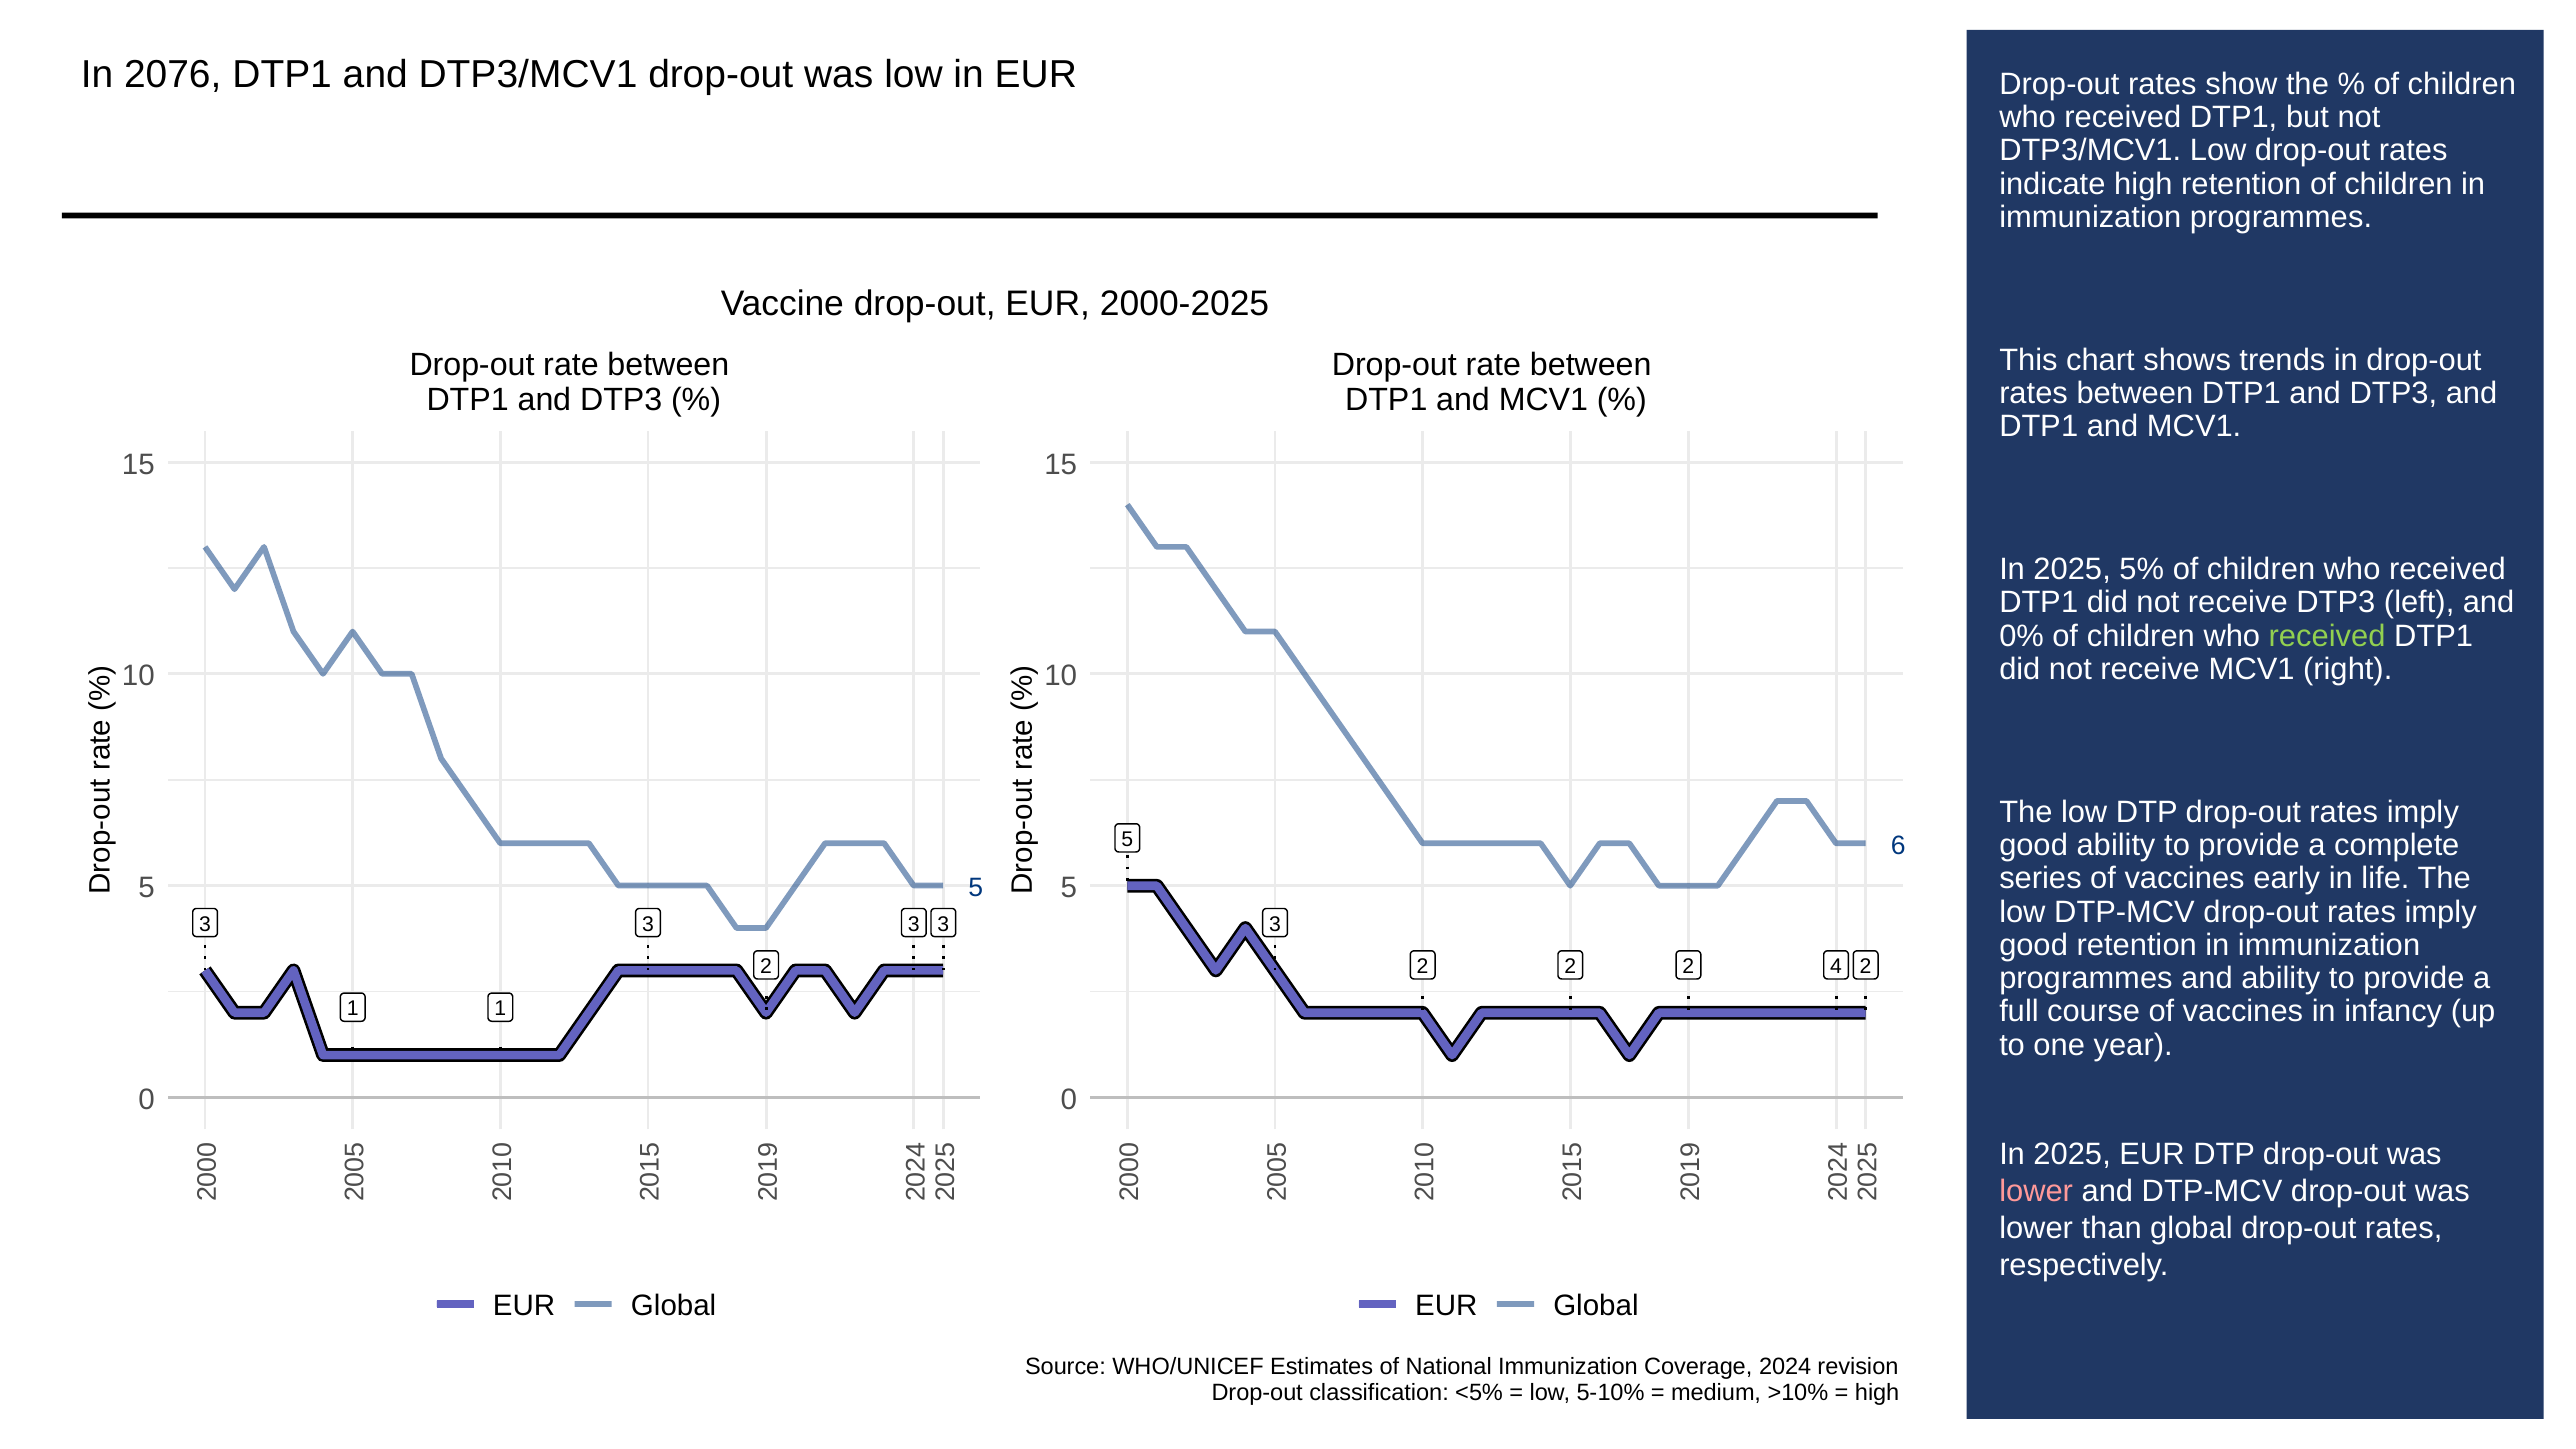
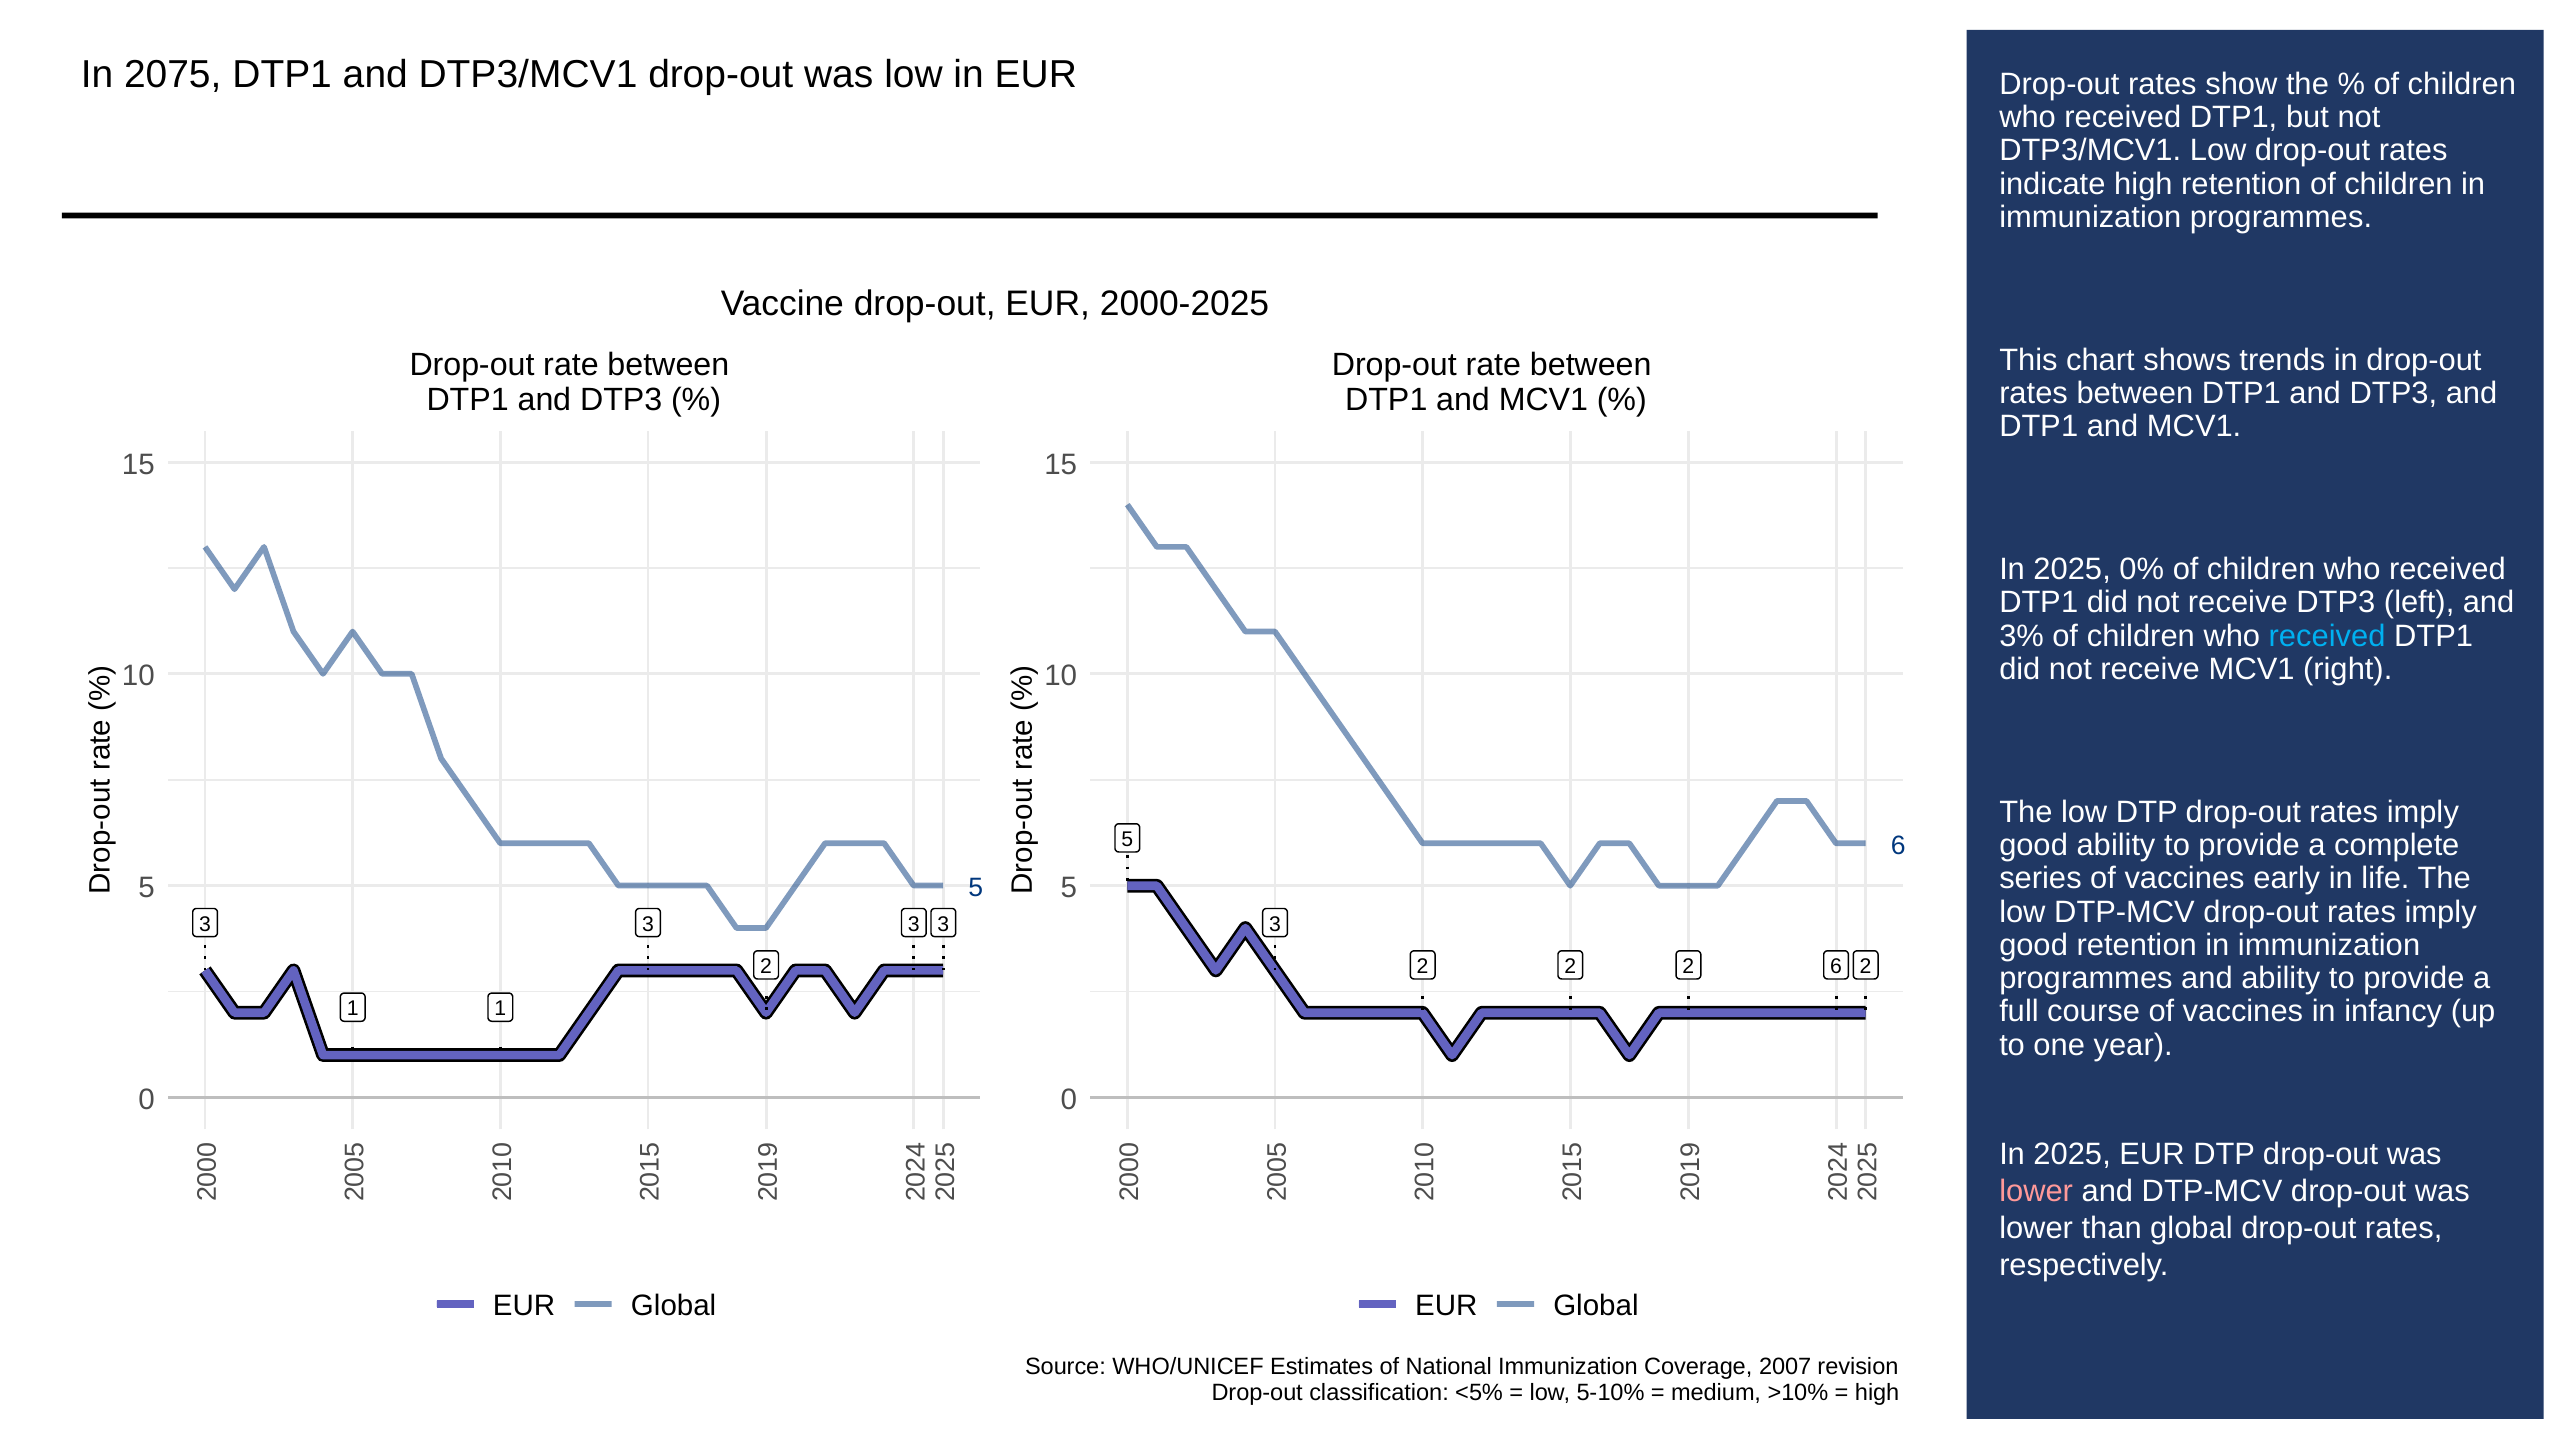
2076: 2076 -> 2075
5%: 5% -> 0%
0%: 0% -> 3%
received at (2327, 636) colour: light green -> light blue
2 2 4: 4 -> 6
2024: 2024 -> 2007
